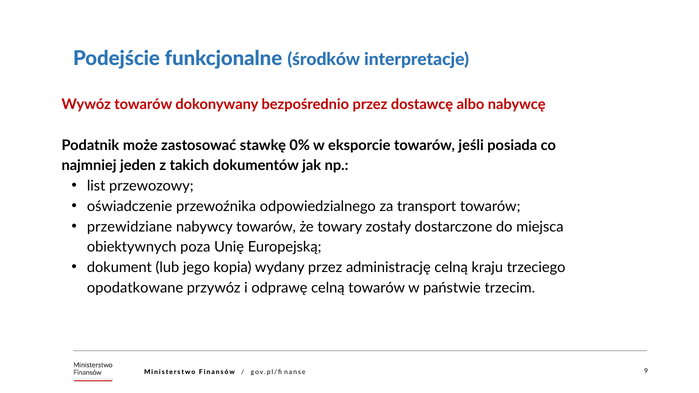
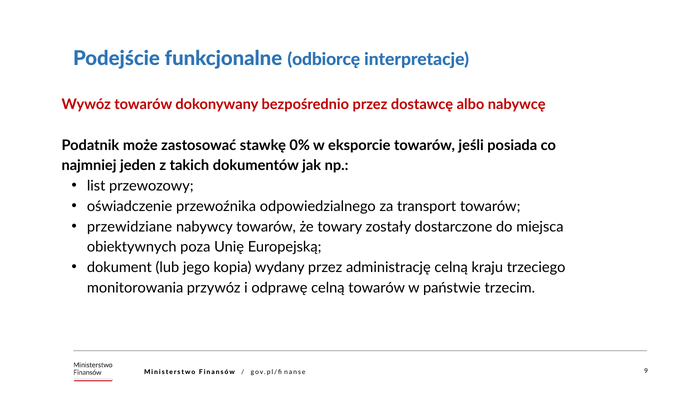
środków: środków -> odbiorcę
opodatkowane: opodatkowane -> monitorowania
